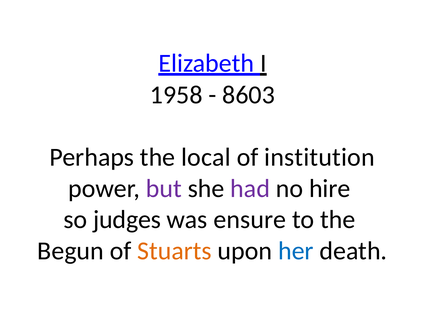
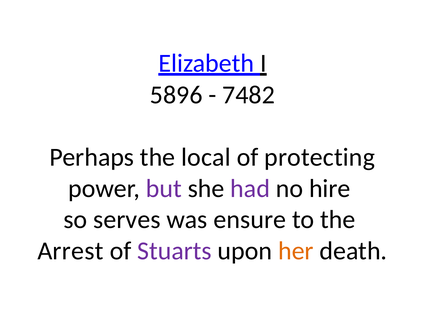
1958: 1958 -> 5896
8603: 8603 -> 7482
institution: institution -> protecting
judges: judges -> serves
Begun: Begun -> Arrest
Stuarts colour: orange -> purple
her colour: blue -> orange
